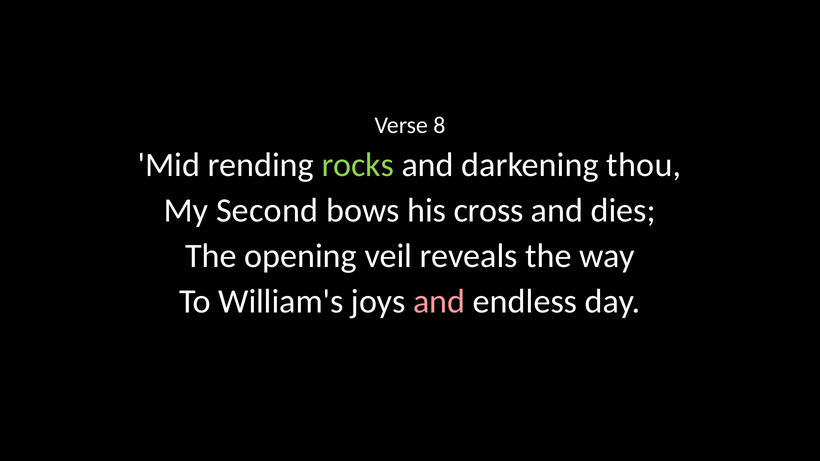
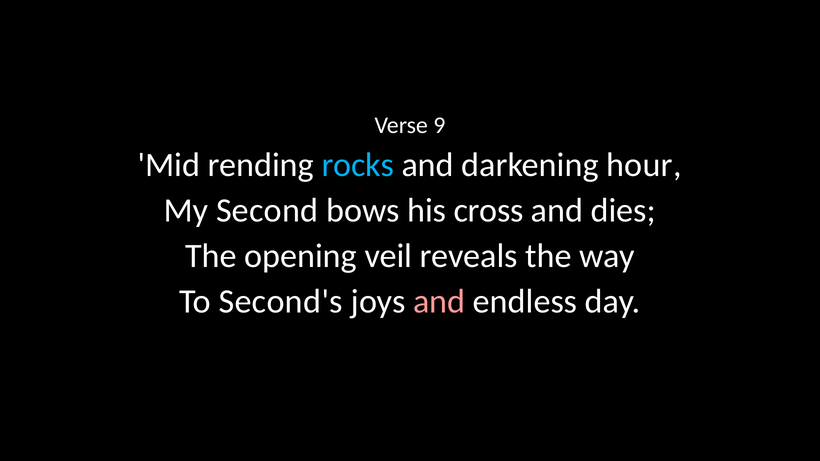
8: 8 -> 9
rocks colour: light green -> light blue
thou: thou -> hour
William's: William's -> Second's
